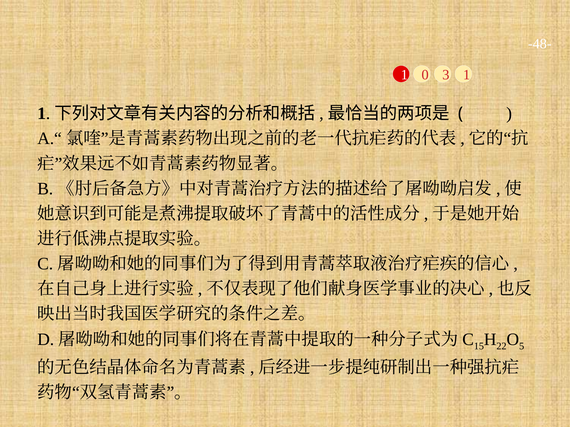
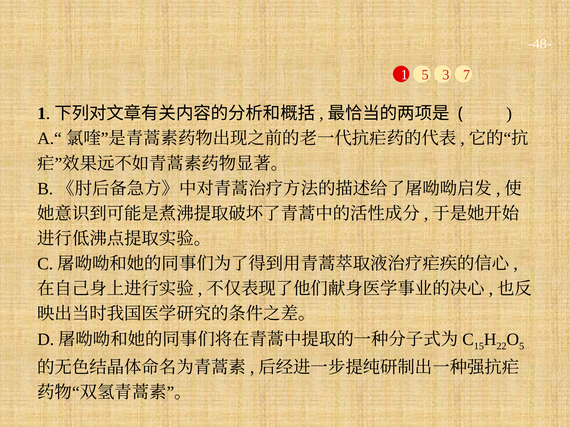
1 0: 0 -> 5
3 1: 1 -> 7
